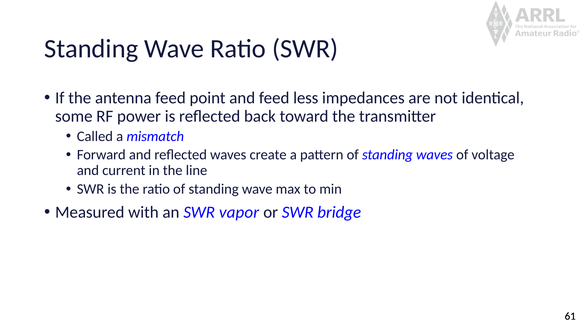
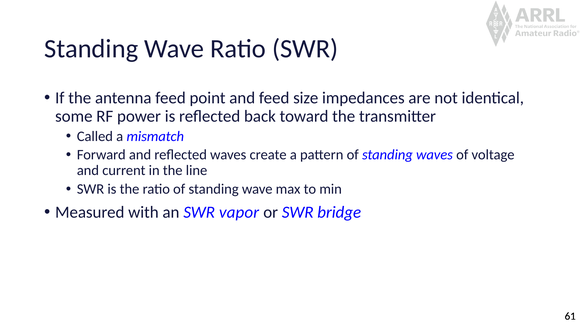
less: less -> size
